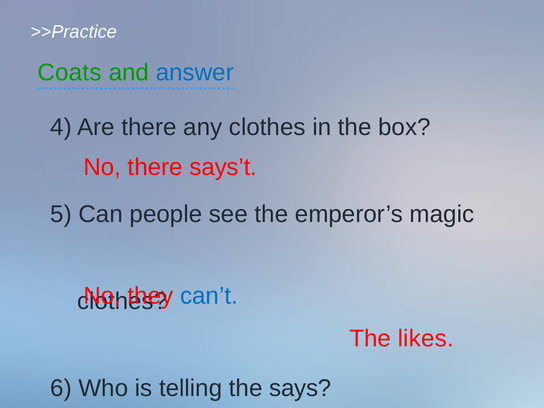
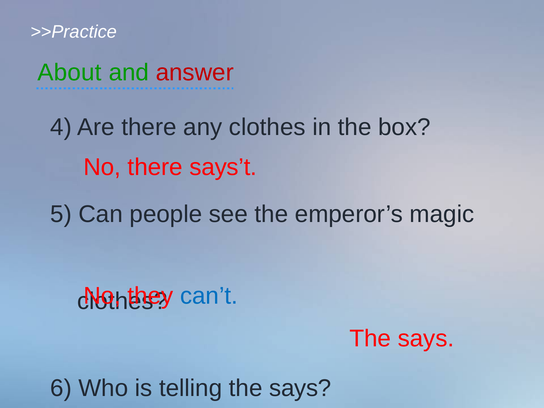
Coats: Coats -> About
answer colour: blue -> red
likes at (426, 339): likes -> says
